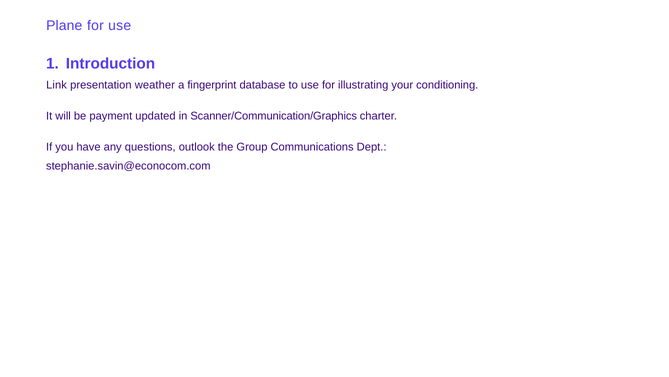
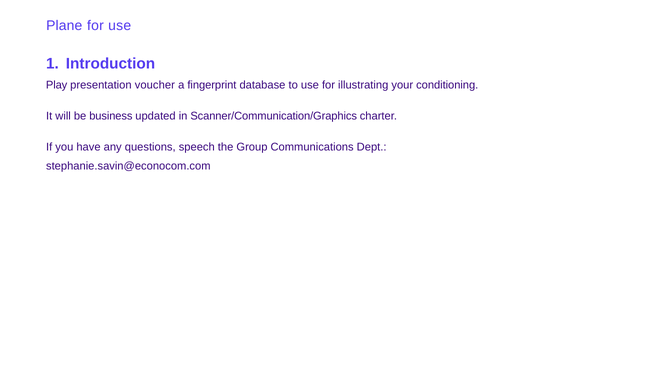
Link: Link -> Play
weather: weather -> voucher
payment: payment -> business
outlook: outlook -> speech
